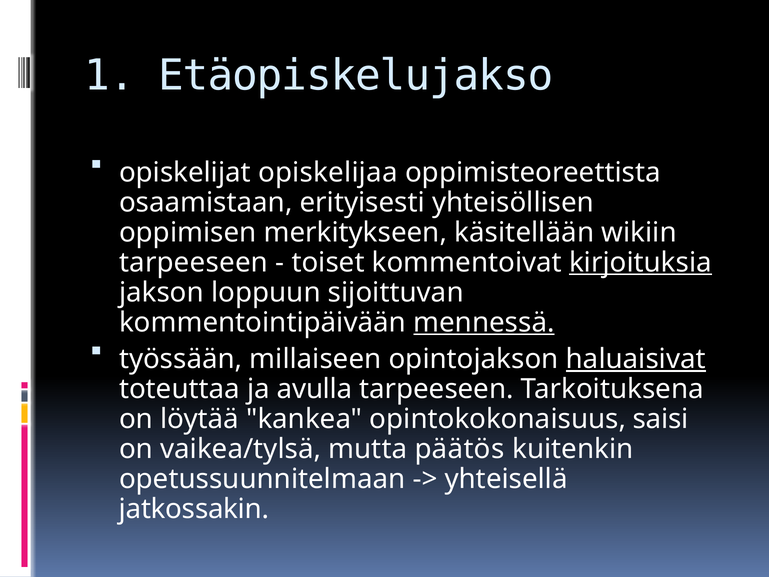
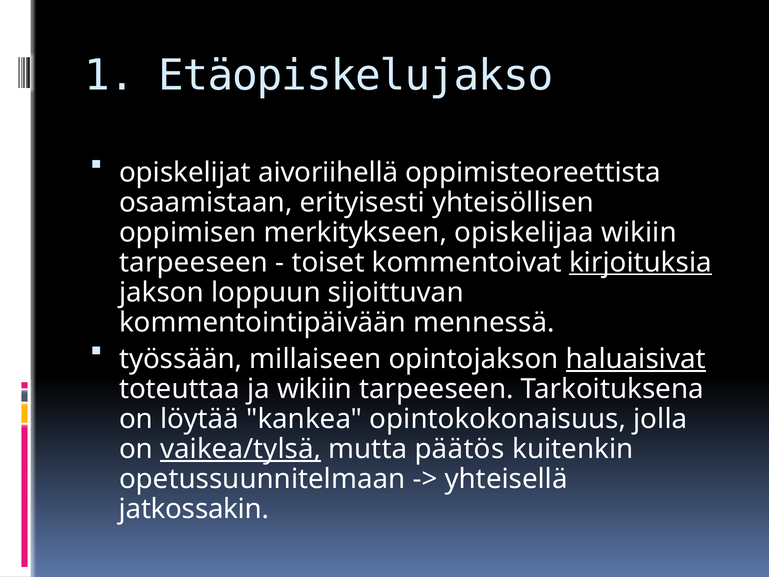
opiskelijaa: opiskelijaa -> aivoriihellä
käsitellään: käsitellään -> opiskelijaa
mennessä underline: present -> none
ja avulla: avulla -> wikiin
saisi: saisi -> jolla
vaikea/tylsä underline: none -> present
